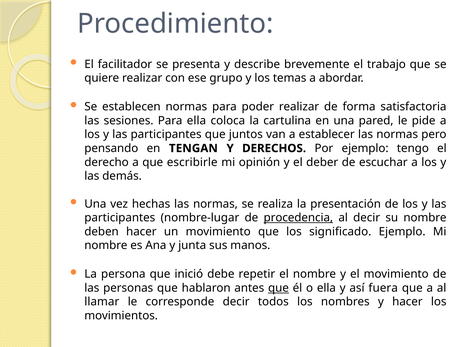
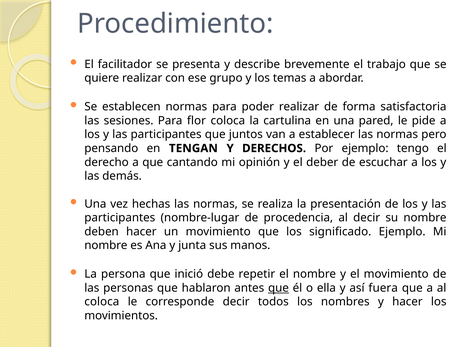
Para ella: ella -> flor
escribirle: escribirle -> cantando
procedencia underline: present -> none
llamar at (102, 301): llamar -> coloca
